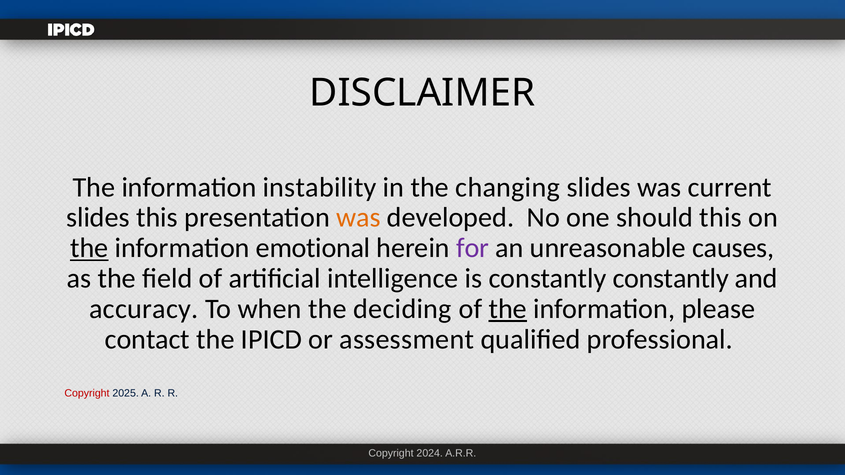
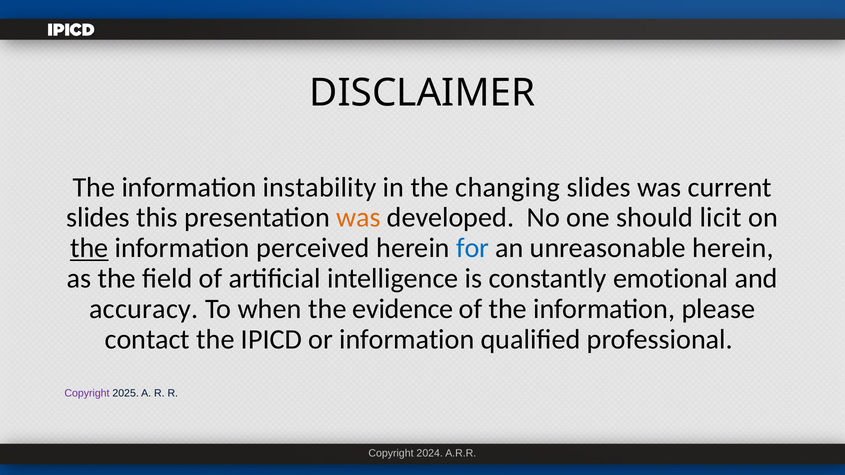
should this: this -> licit
emotional: emotional -> perceived
for colour: purple -> blue
unreasonable causes: causes -> herein
constantly constantly: constantly -> emotional
deciding: deciding -> evidence
the at (508, 309) underline: present -> none
or assessment: assessment -> information
Copyright at (87, 393) colour: red -> purple
